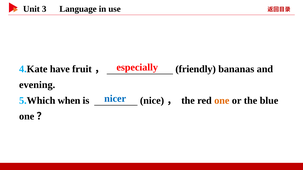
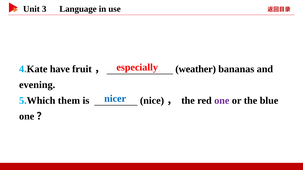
friendly: friendly -> weather
when: when -> them
one at (222, 101) colour: orange -> purple
